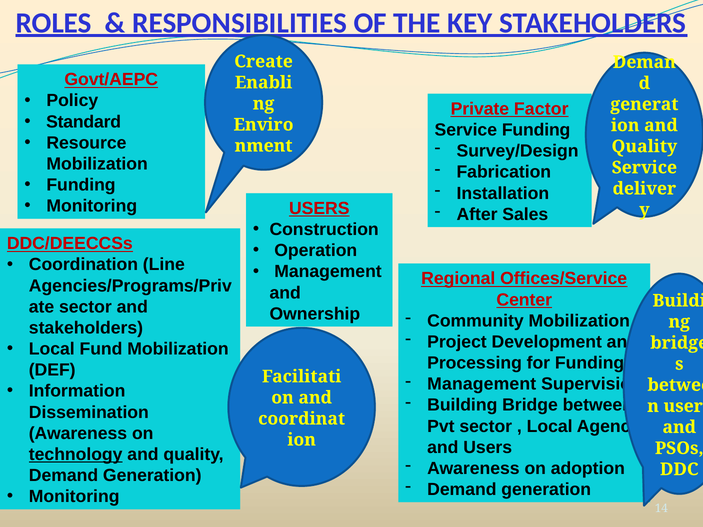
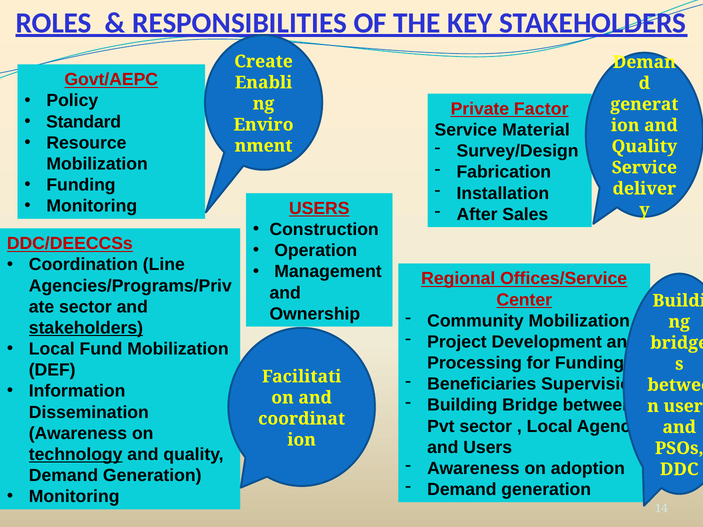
Service Funding: Funding -> Material
stakeholders at (86, 328) underline: none -> present
Management at (482, 384): Management -> Beneficiaries
